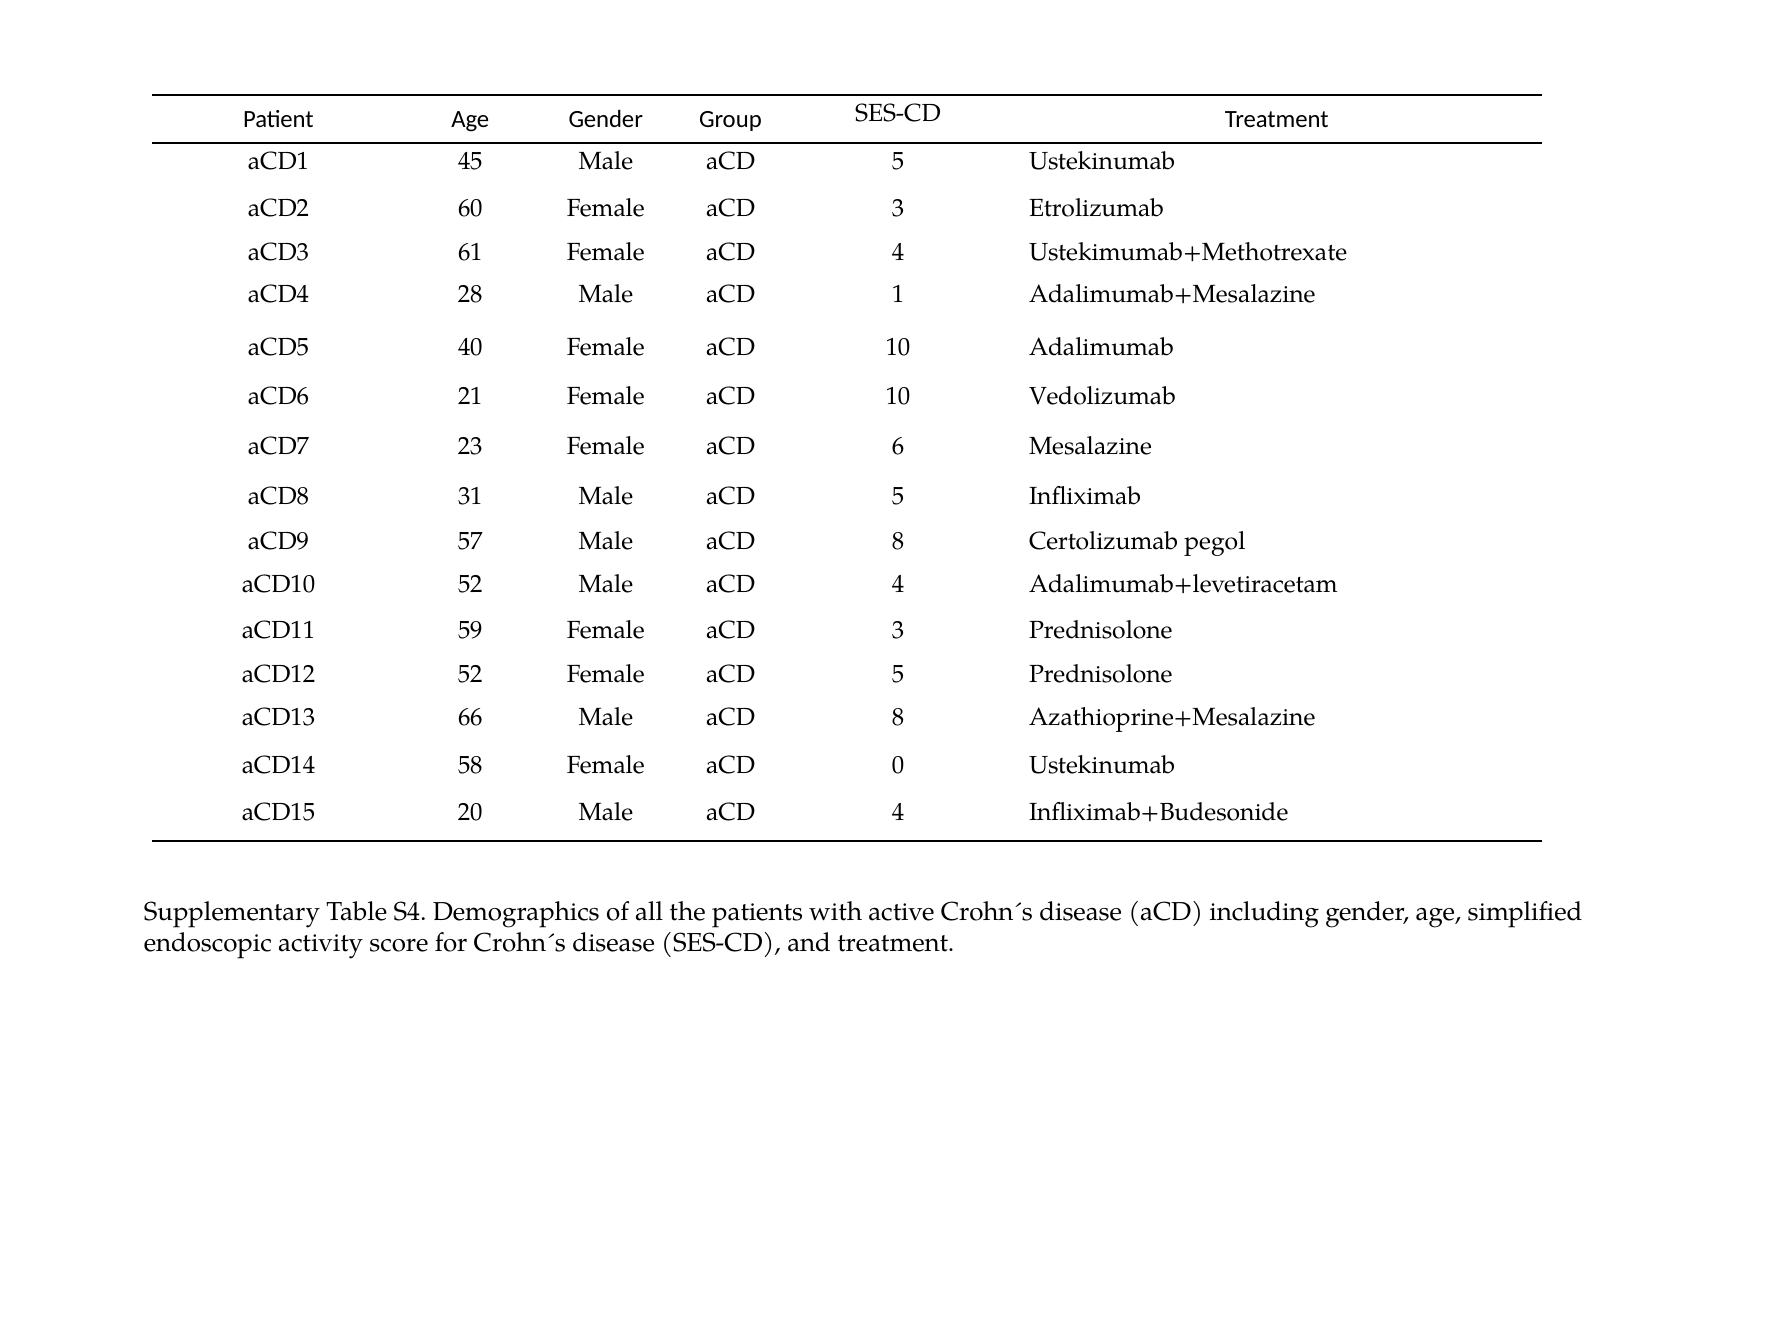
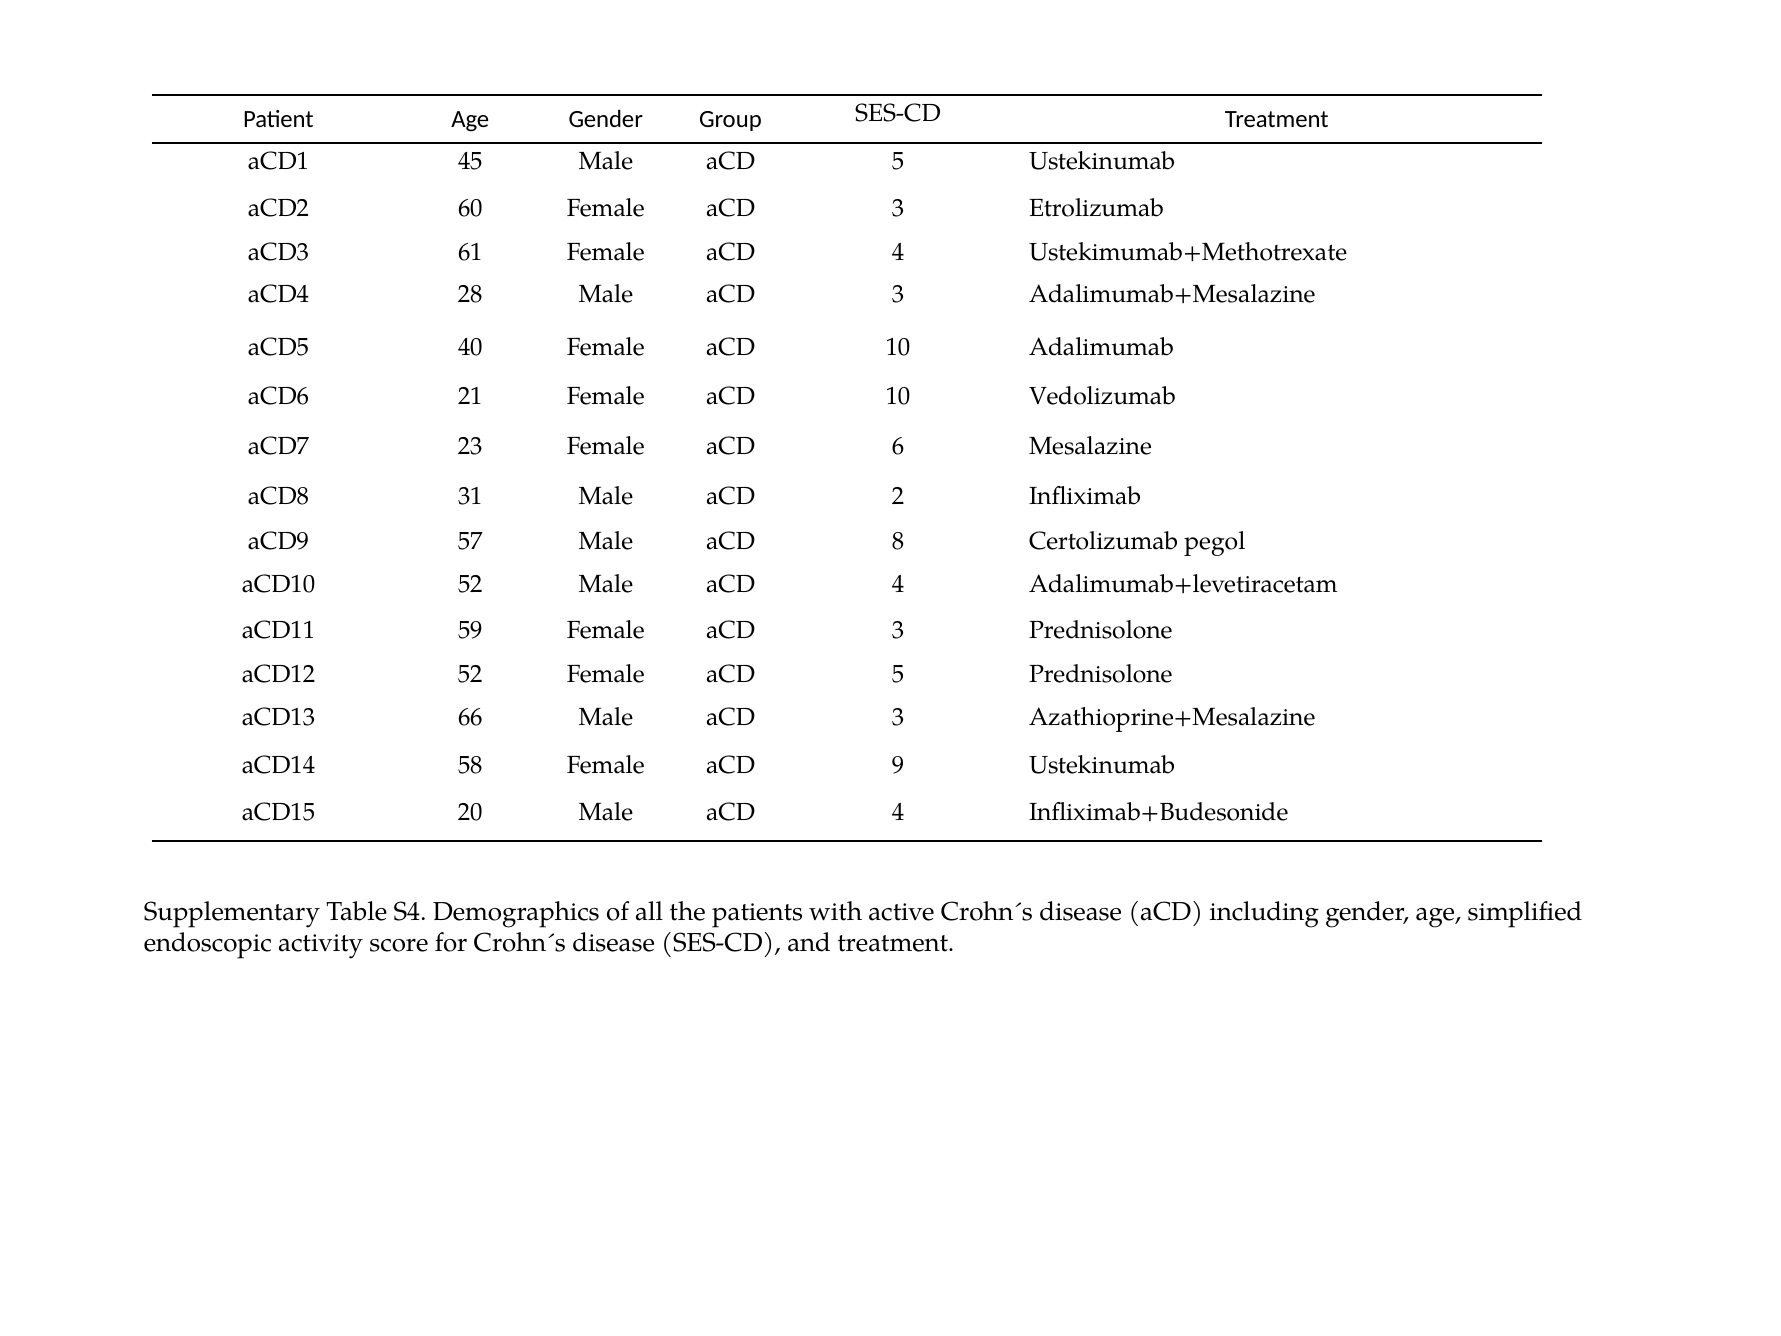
28 Male aCD 1: 1 -> 3
31 Male aCD 5: 5 -> 2
66 Male aCD 8: 8 -> 3
0: 0 -> 9
